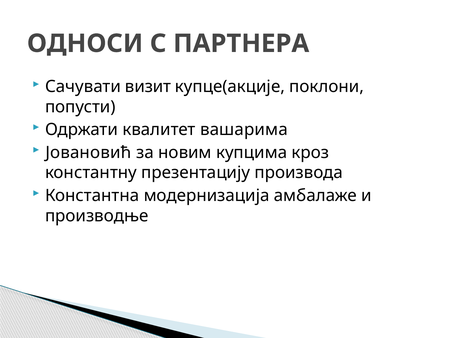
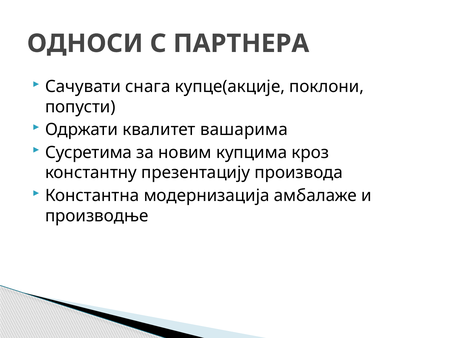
визит: визит -> снага
Јовановић: Јовановић -> Сусретима
